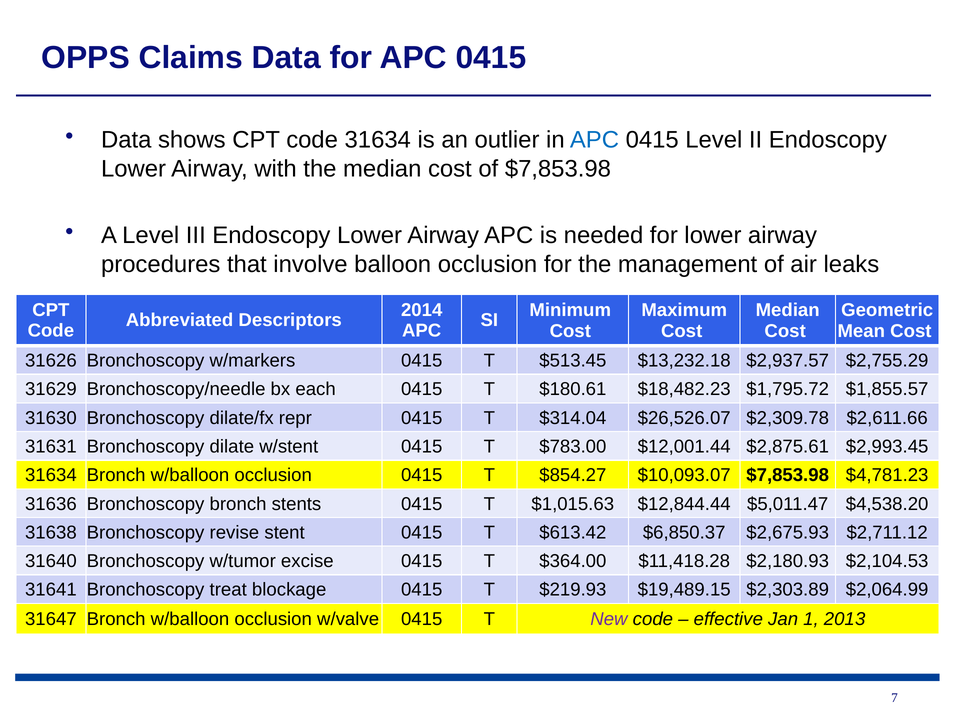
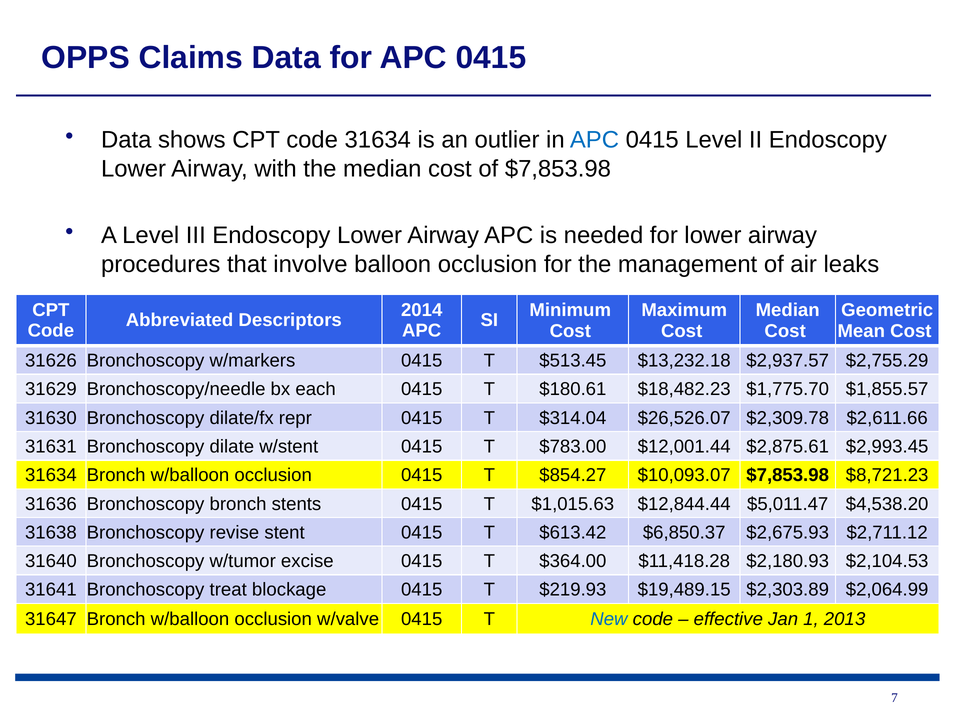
$1,795.72: $1,795.72 -> $1,775.70
$4,781.23: $4,781.23 -> $8,721.23
New colour: purple -> blue
